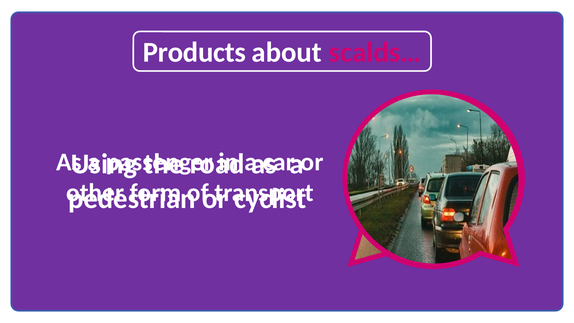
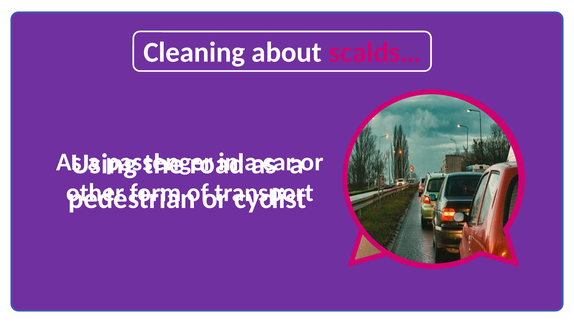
Products: Products -> Cleaning
